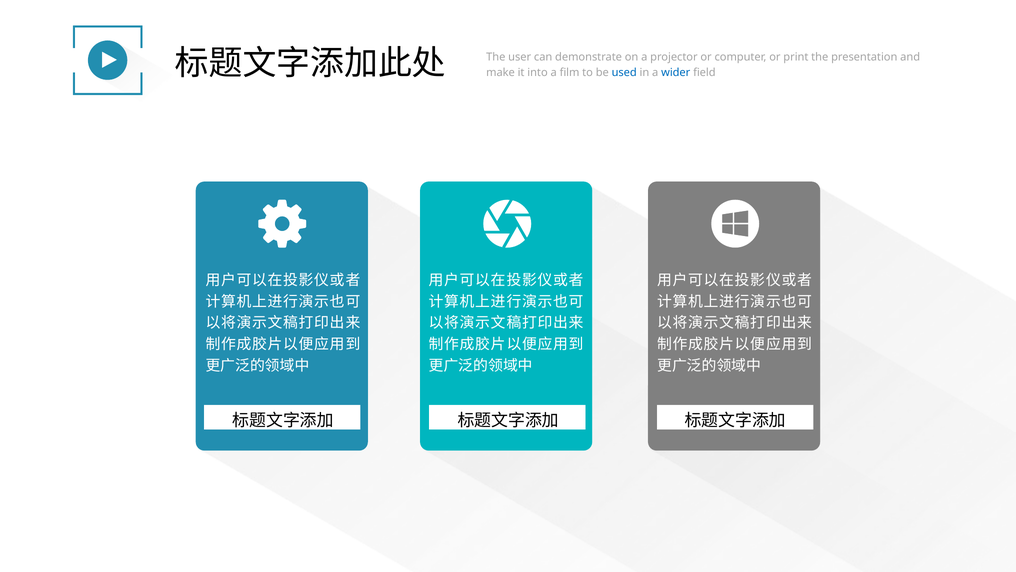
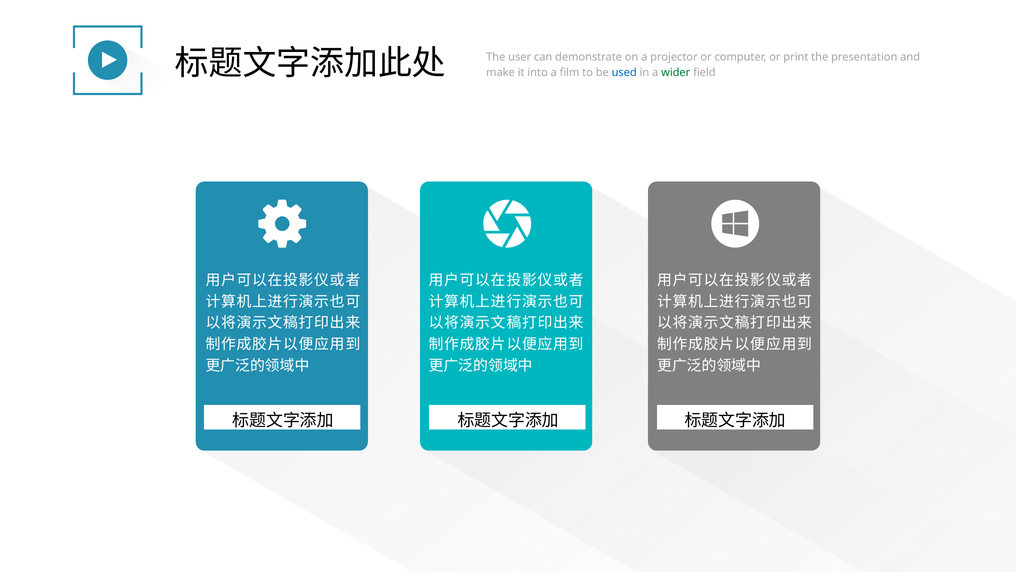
wider colour: blue -> green
